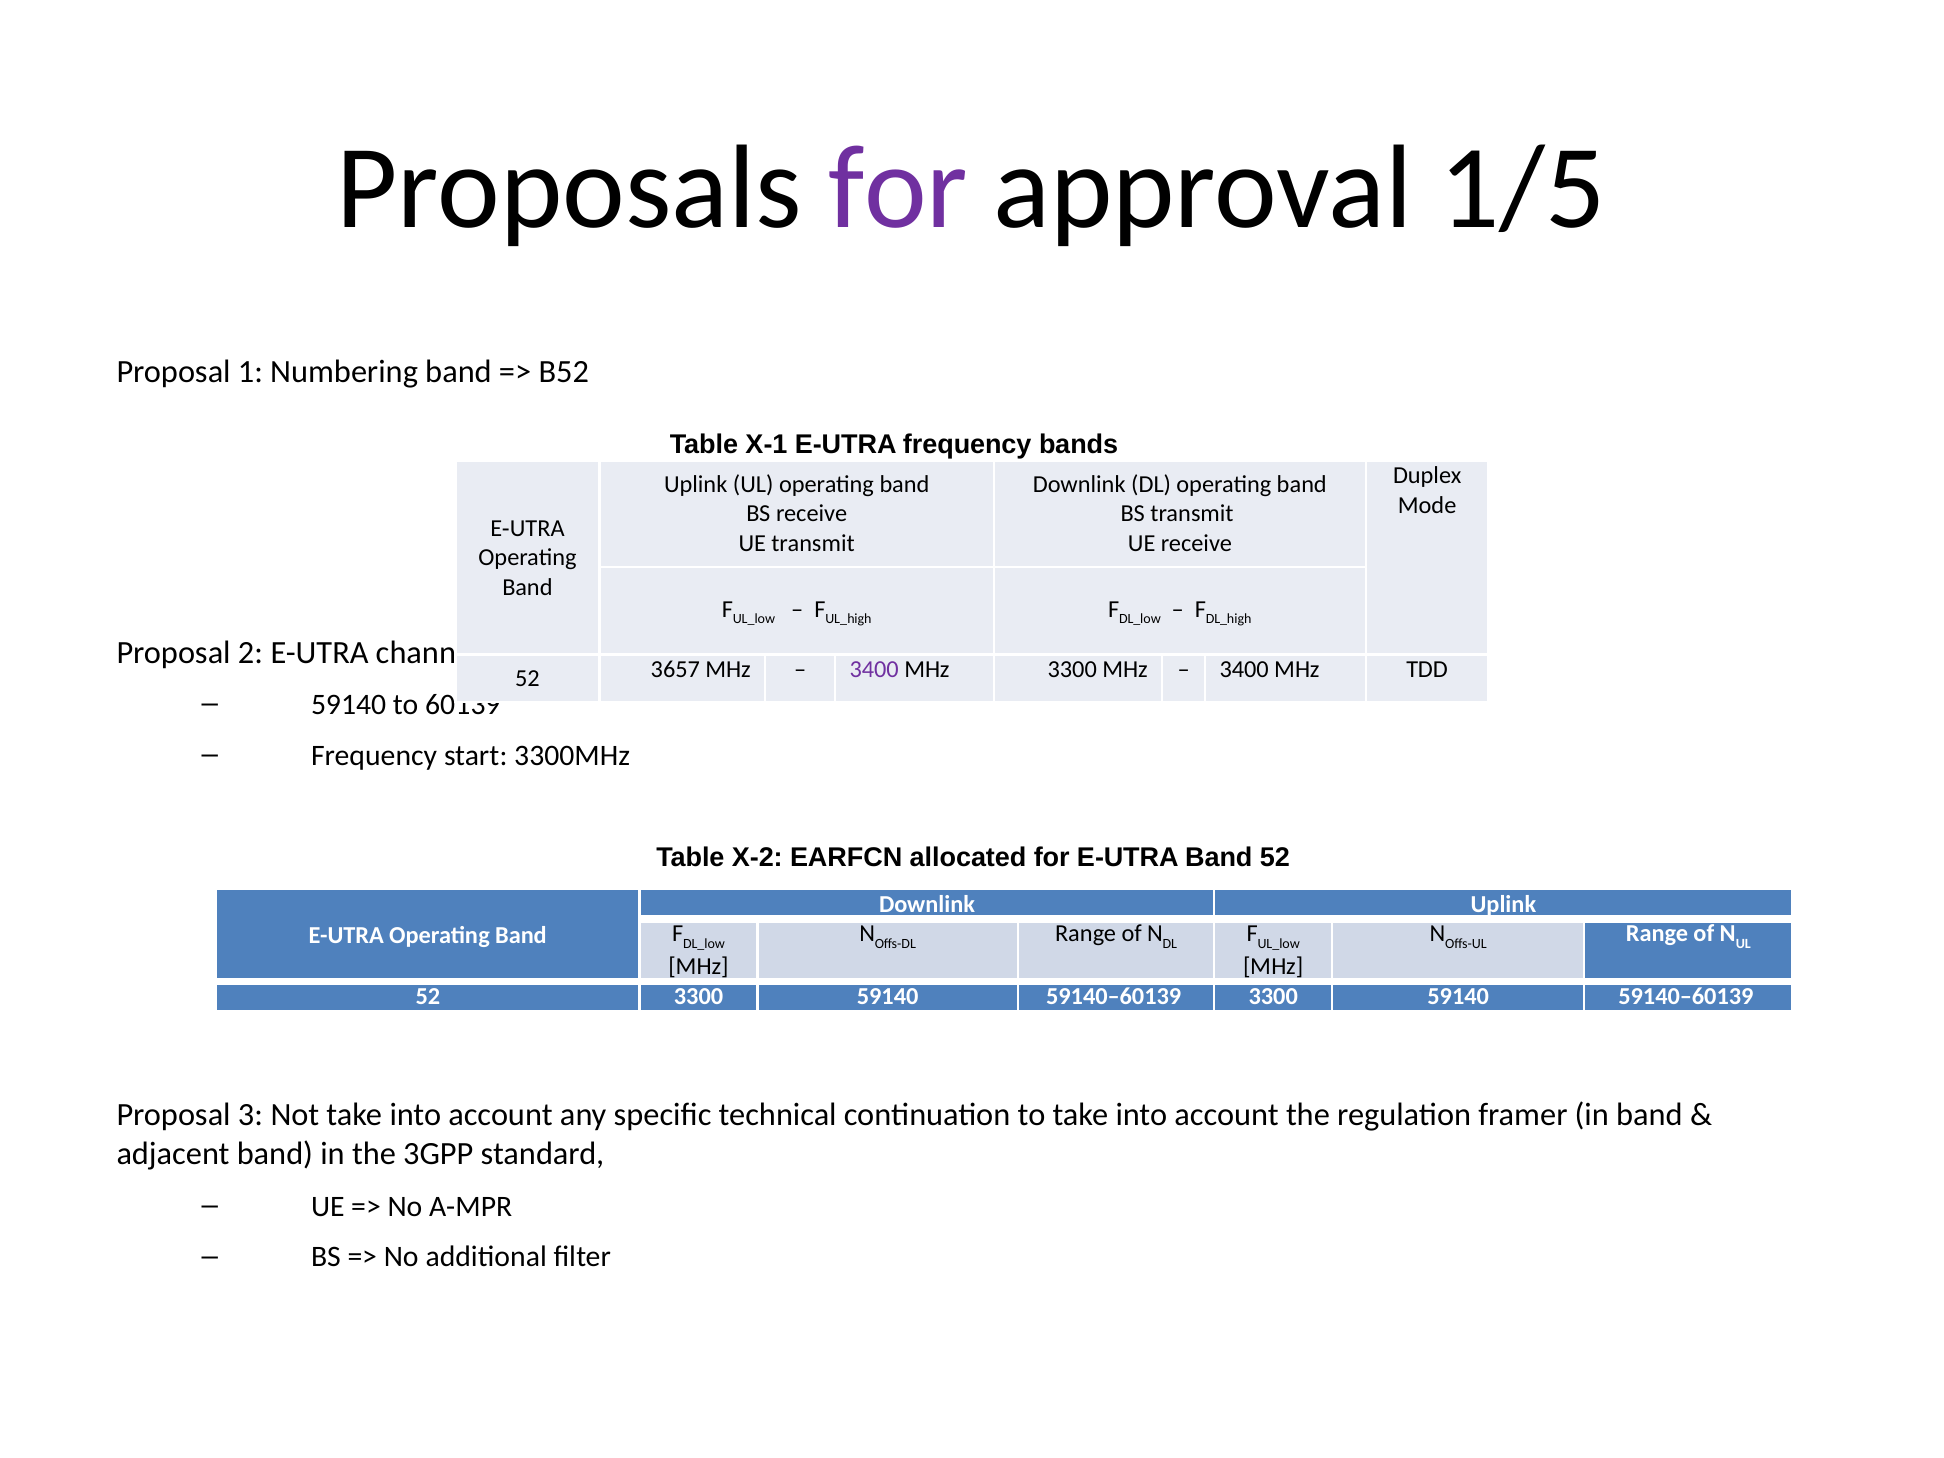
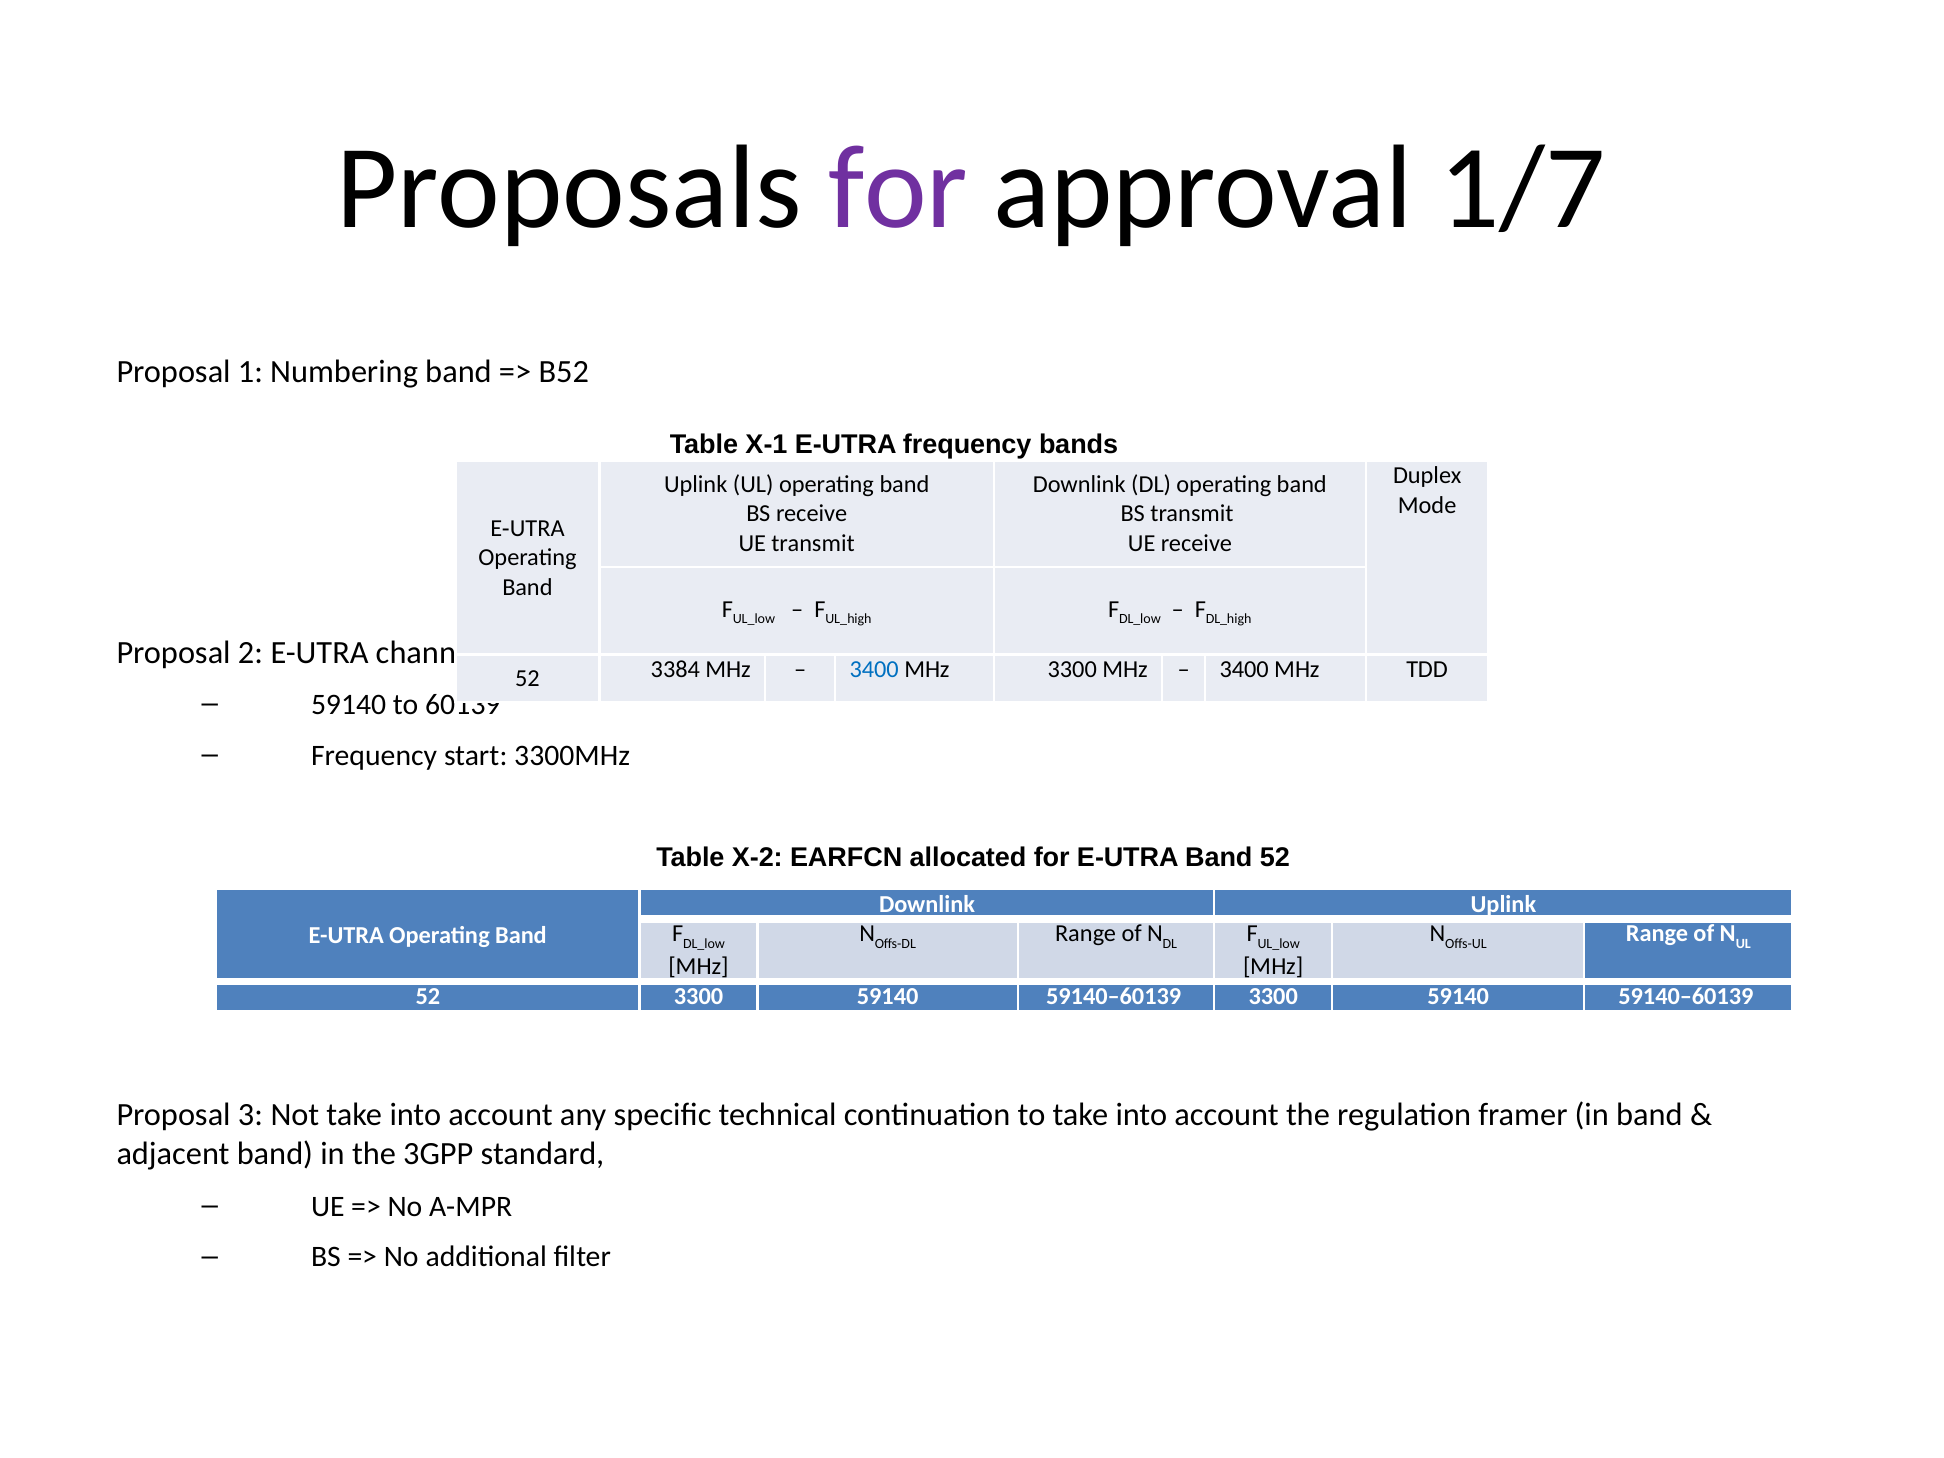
1/5: 1/5 -> 1/7
3657: 3657 -> 3384
3400 at (874, 669) colour: purple -> blue
